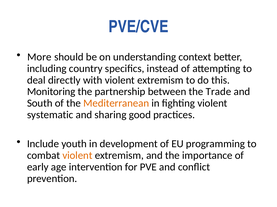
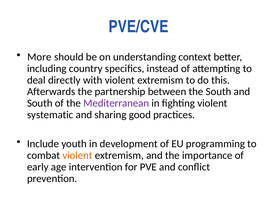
Monitoring: Monitoring -> Afterwards
the Trade: Trade -> South
Mediterranean colour: orange -> purple
